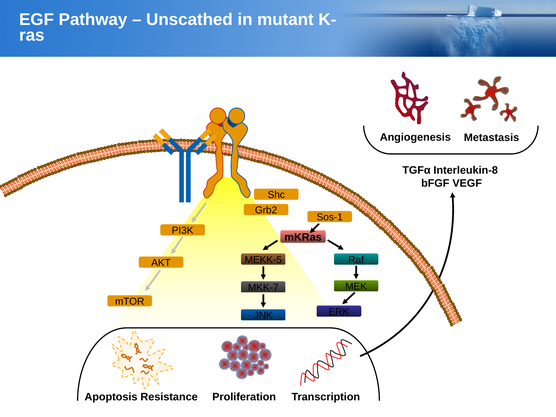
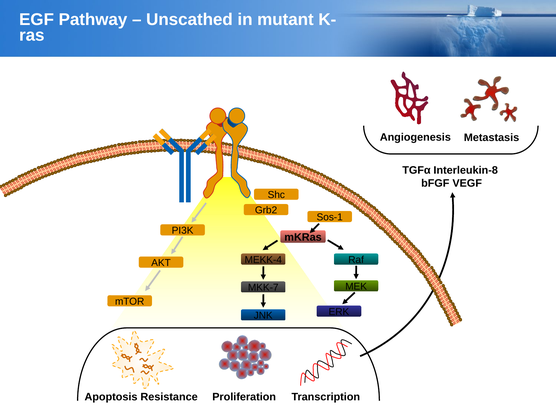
MEKK-5: MEKK-5 -> MEKK-4
